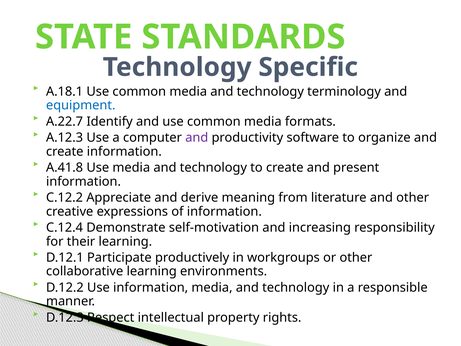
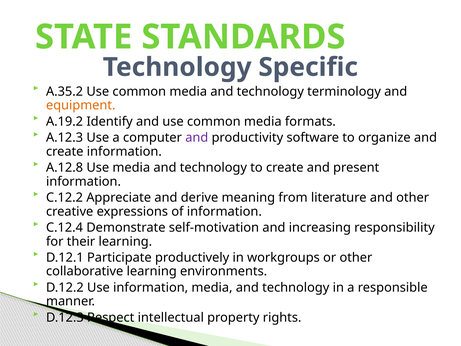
A.18.1: A.18.1 -> A.35.2
equipment colour: blue -> orange
A.22.7: A.22.7 -> A.19.2
A.41.8: A.41.8 -> A.12.8
